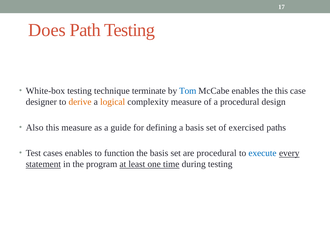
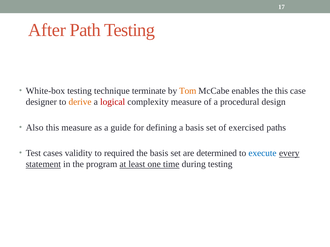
Does: Does -> After
Tom colour: blue -> orange
logical colour: orange -> red
cases enables: enables -> validity
function: function -> required
are procedural: procedural -> determined
